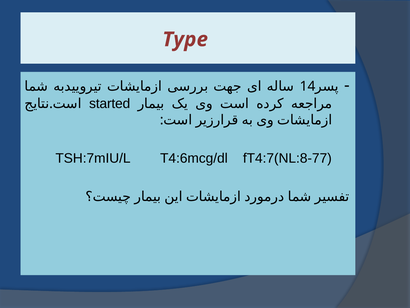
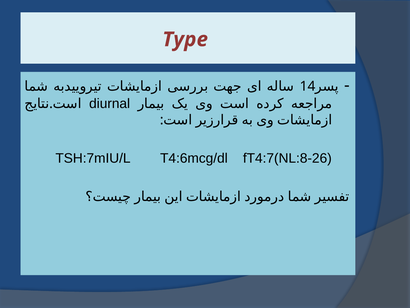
started: started -> diurnal
fT4:7(NL:8-77: fT4:7(NL:8-77 -> fT4:7(NL:8-26
